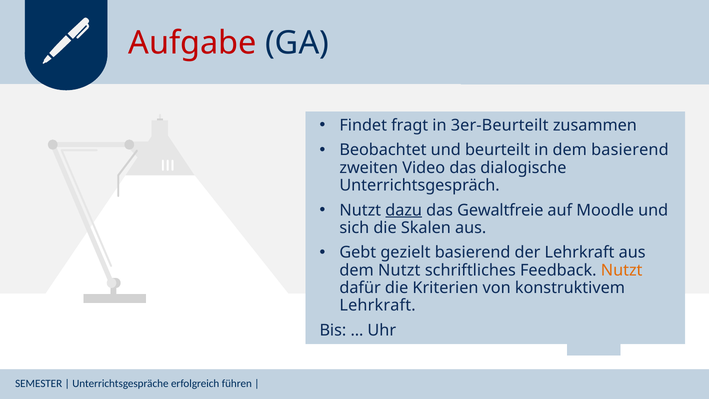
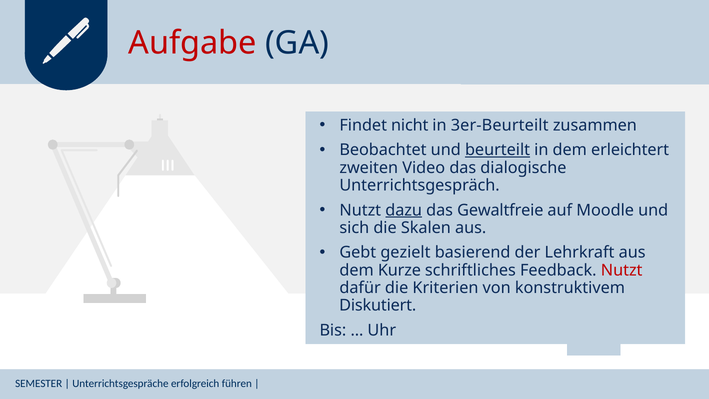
fragt: fragt -> nicht
beurteilt underline: none -> present
dem basierend: basierend -> erleichtert
dem Nutzt: Nutzt -> Kurze
Nutzt at (622, 270) colour: orange -> red
Lehrkraft at (378, 305): Lehrkraft -> Diskutiert
